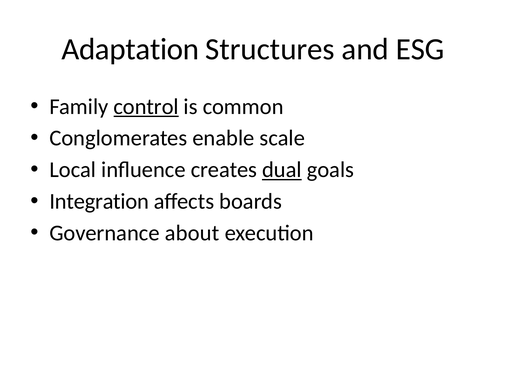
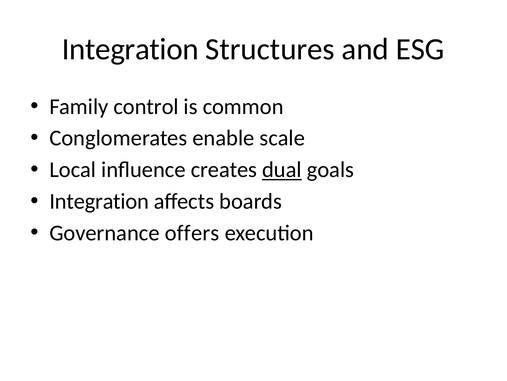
Adaptation at (130, 49): Adaptation -> Integration
control underline: present -> none
about: about -> offers
